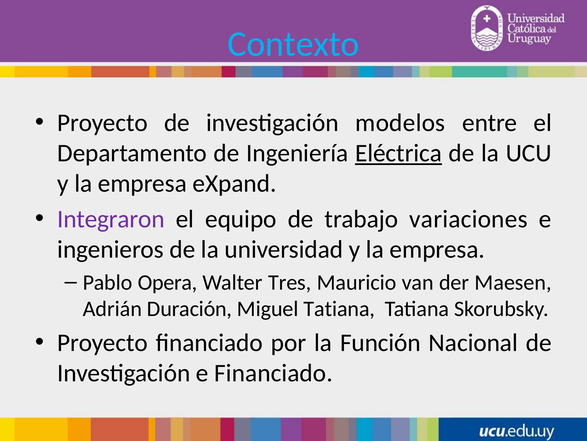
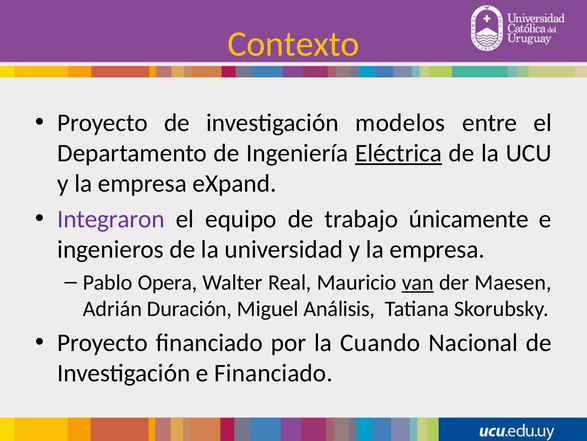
Contexto colour: light blue -> yellow
variaciones: variaciones -> únicamente
Tres: Tres -> Real
van underline: none -> present
Miguel Tatiana: Tatiana -> Análisis
Función: Función -> Cuando
